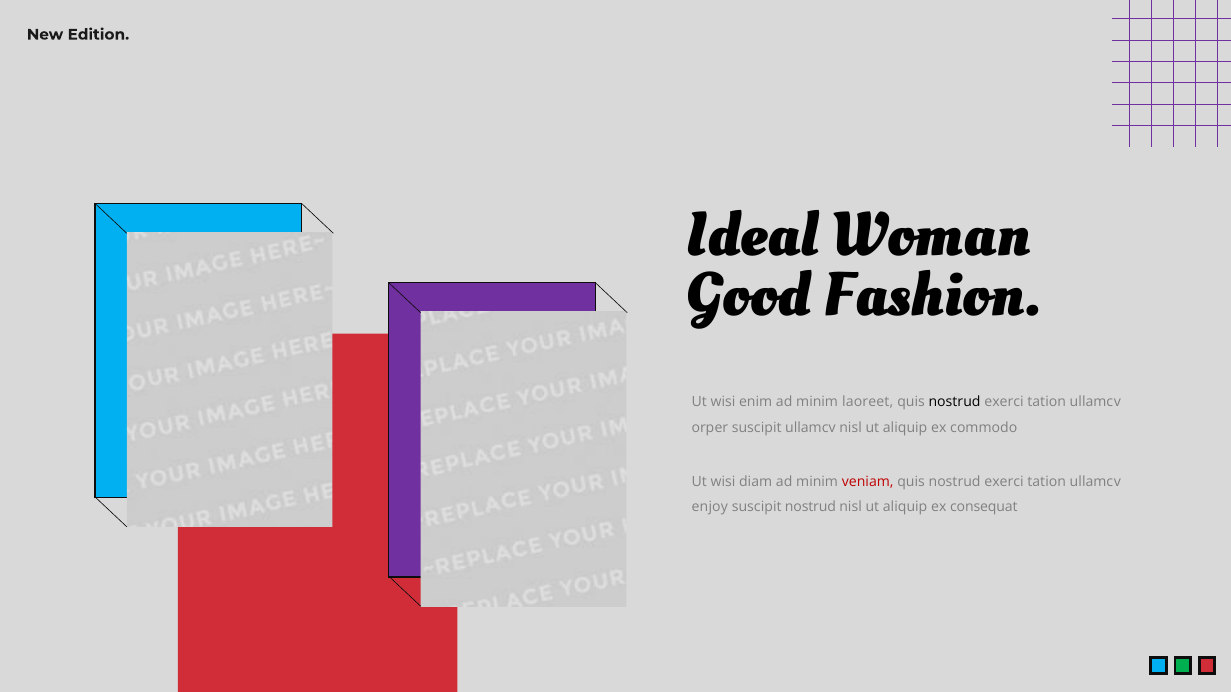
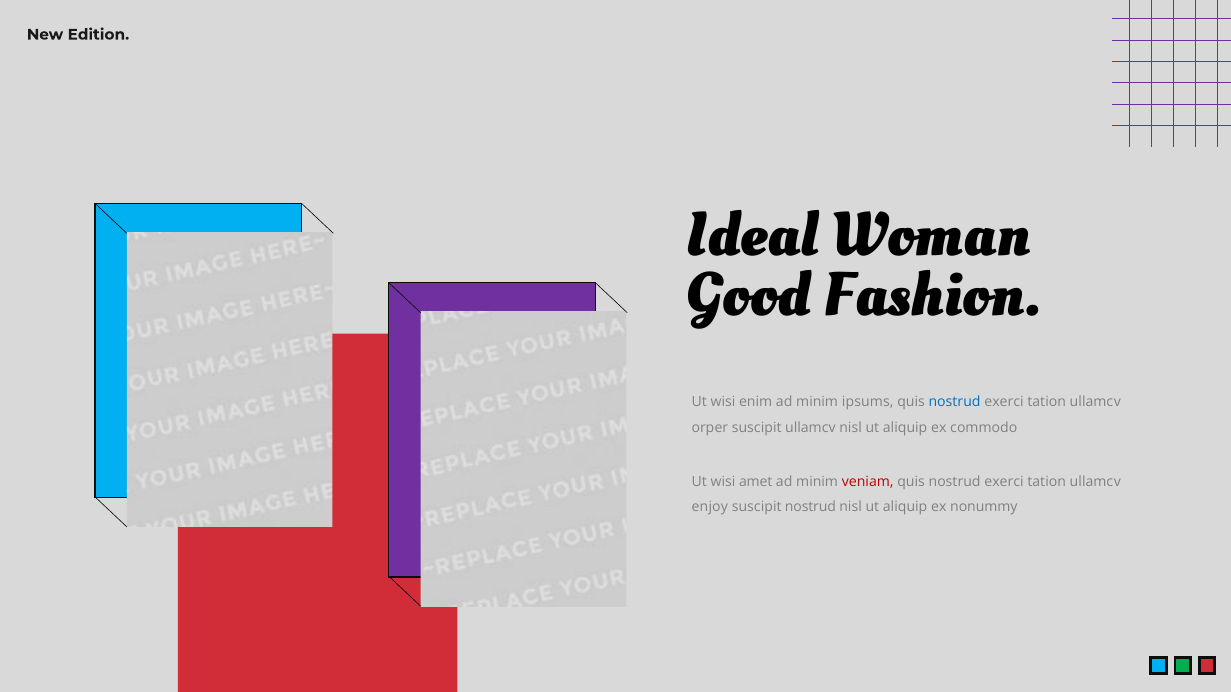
laoreet: laoreet -> ipsums
nostrud at (955, 402) colour: black -> blue
diam: diam -> amet
consequat: consequat -> nonummy
